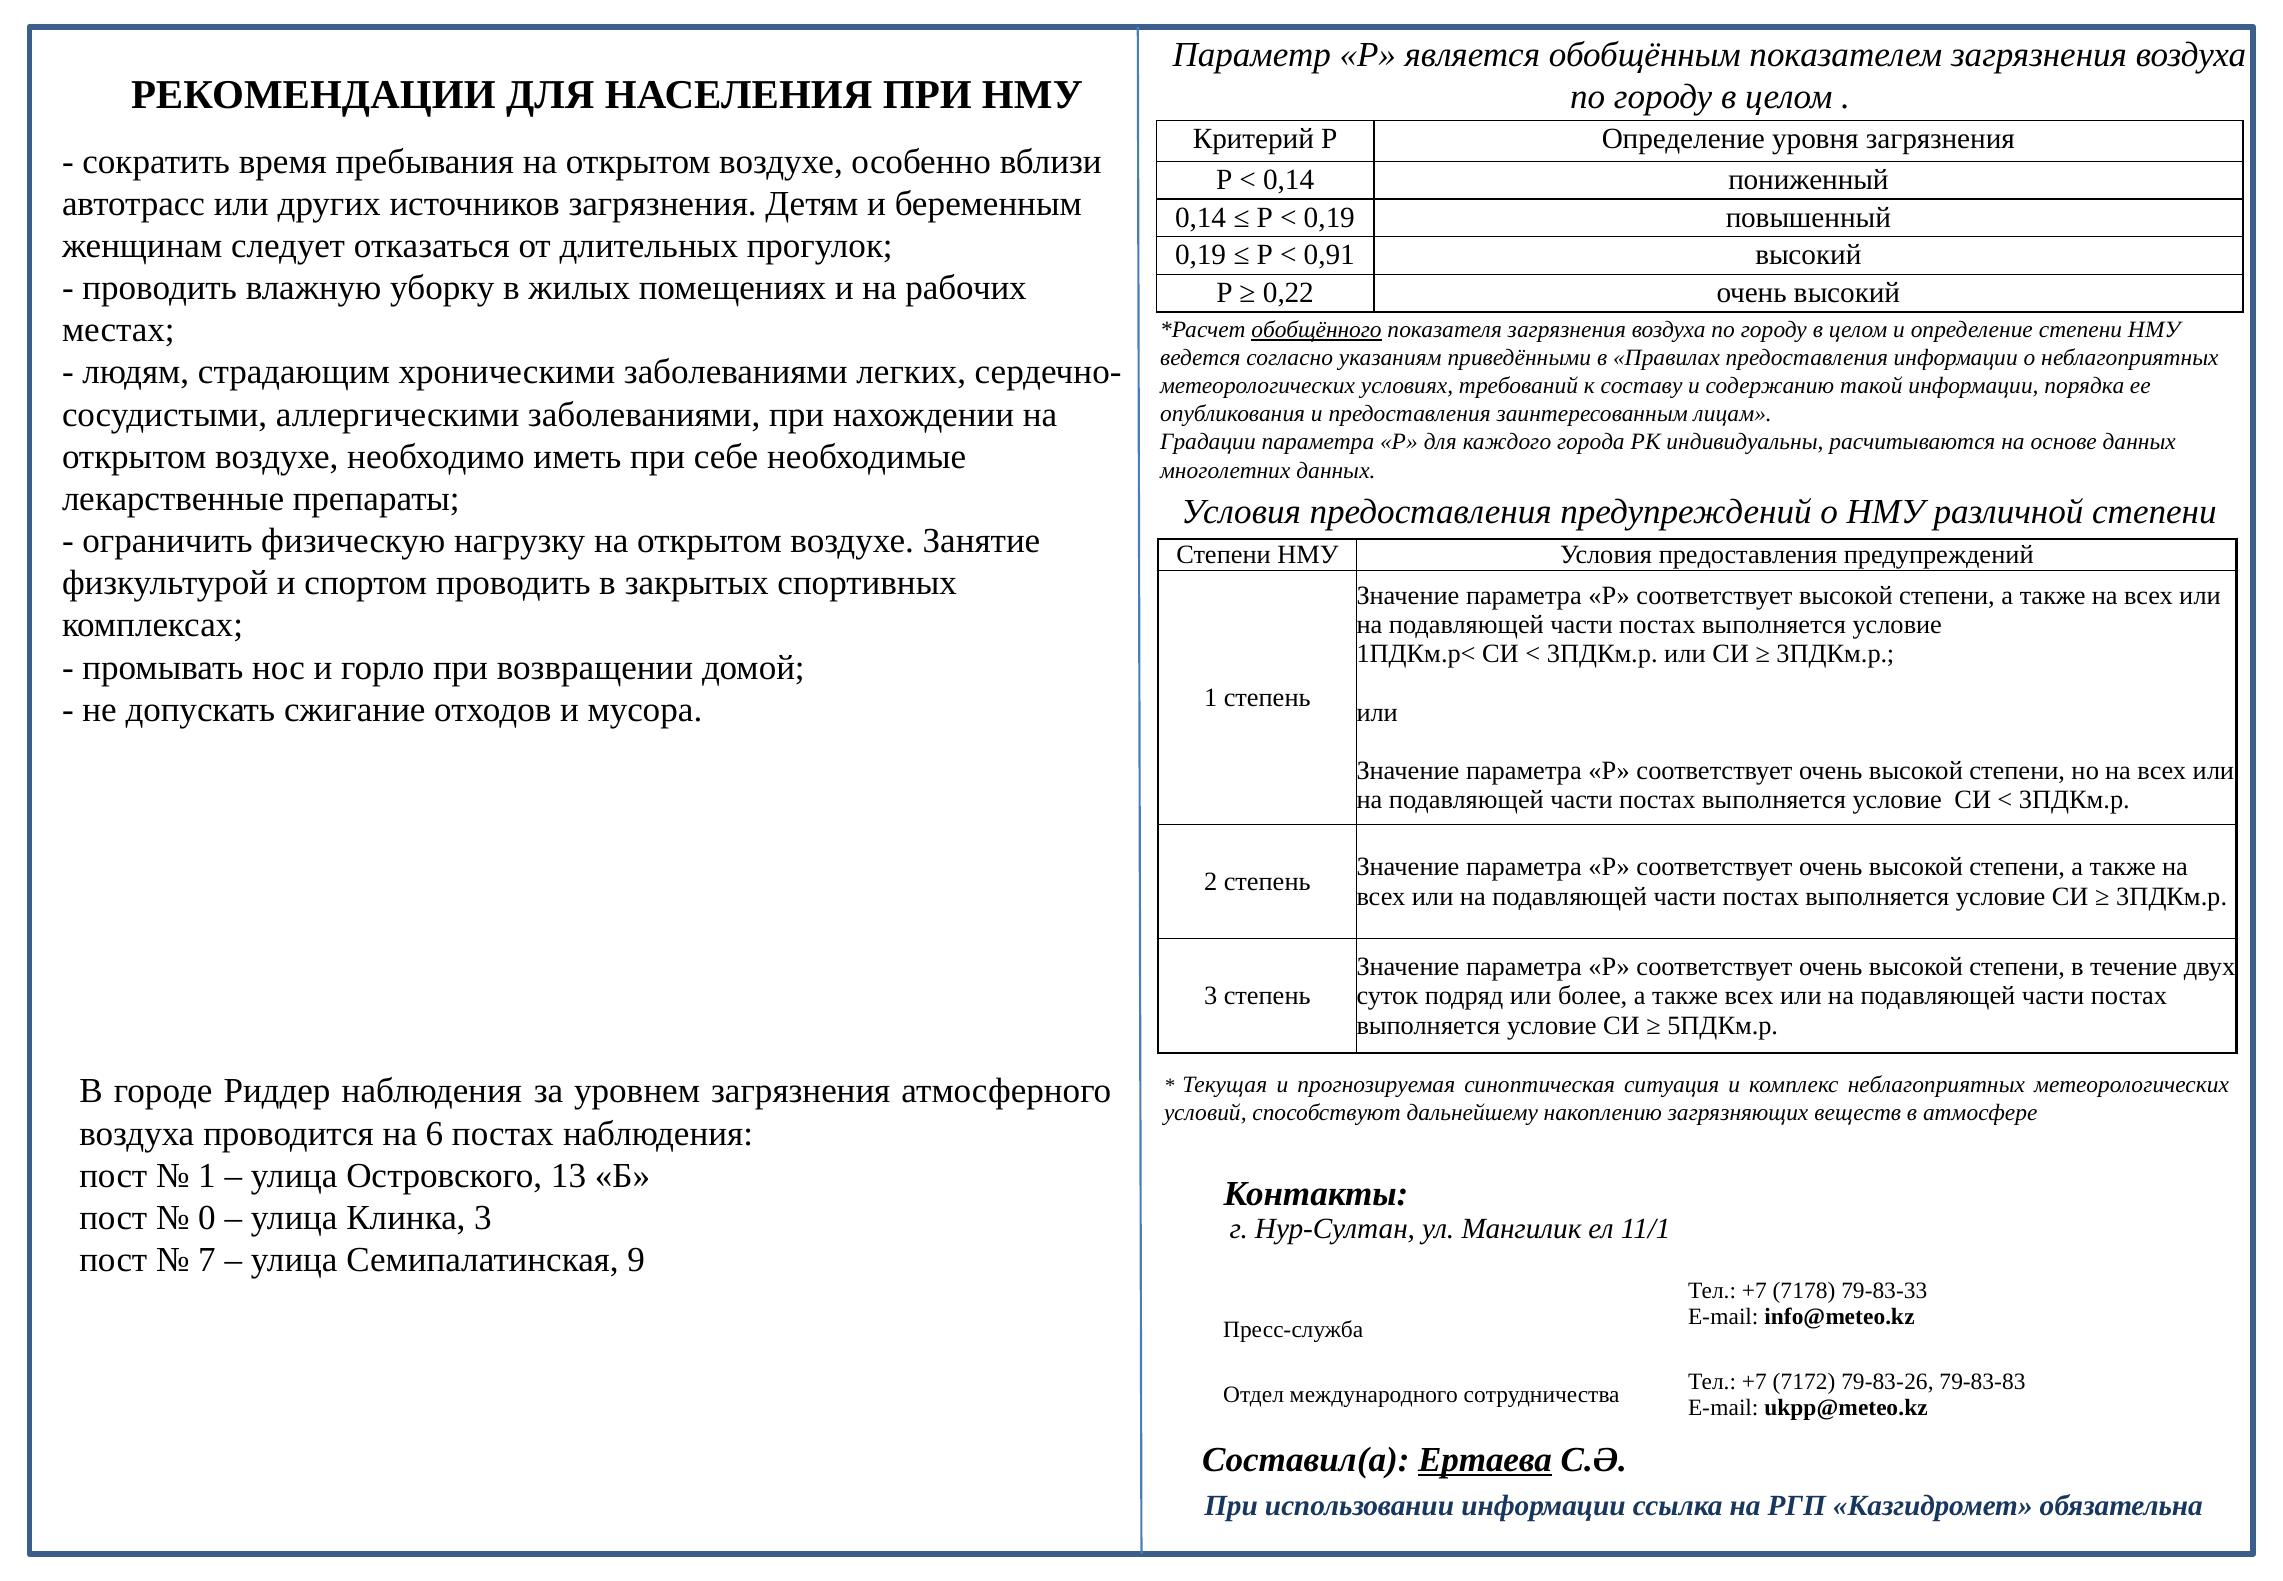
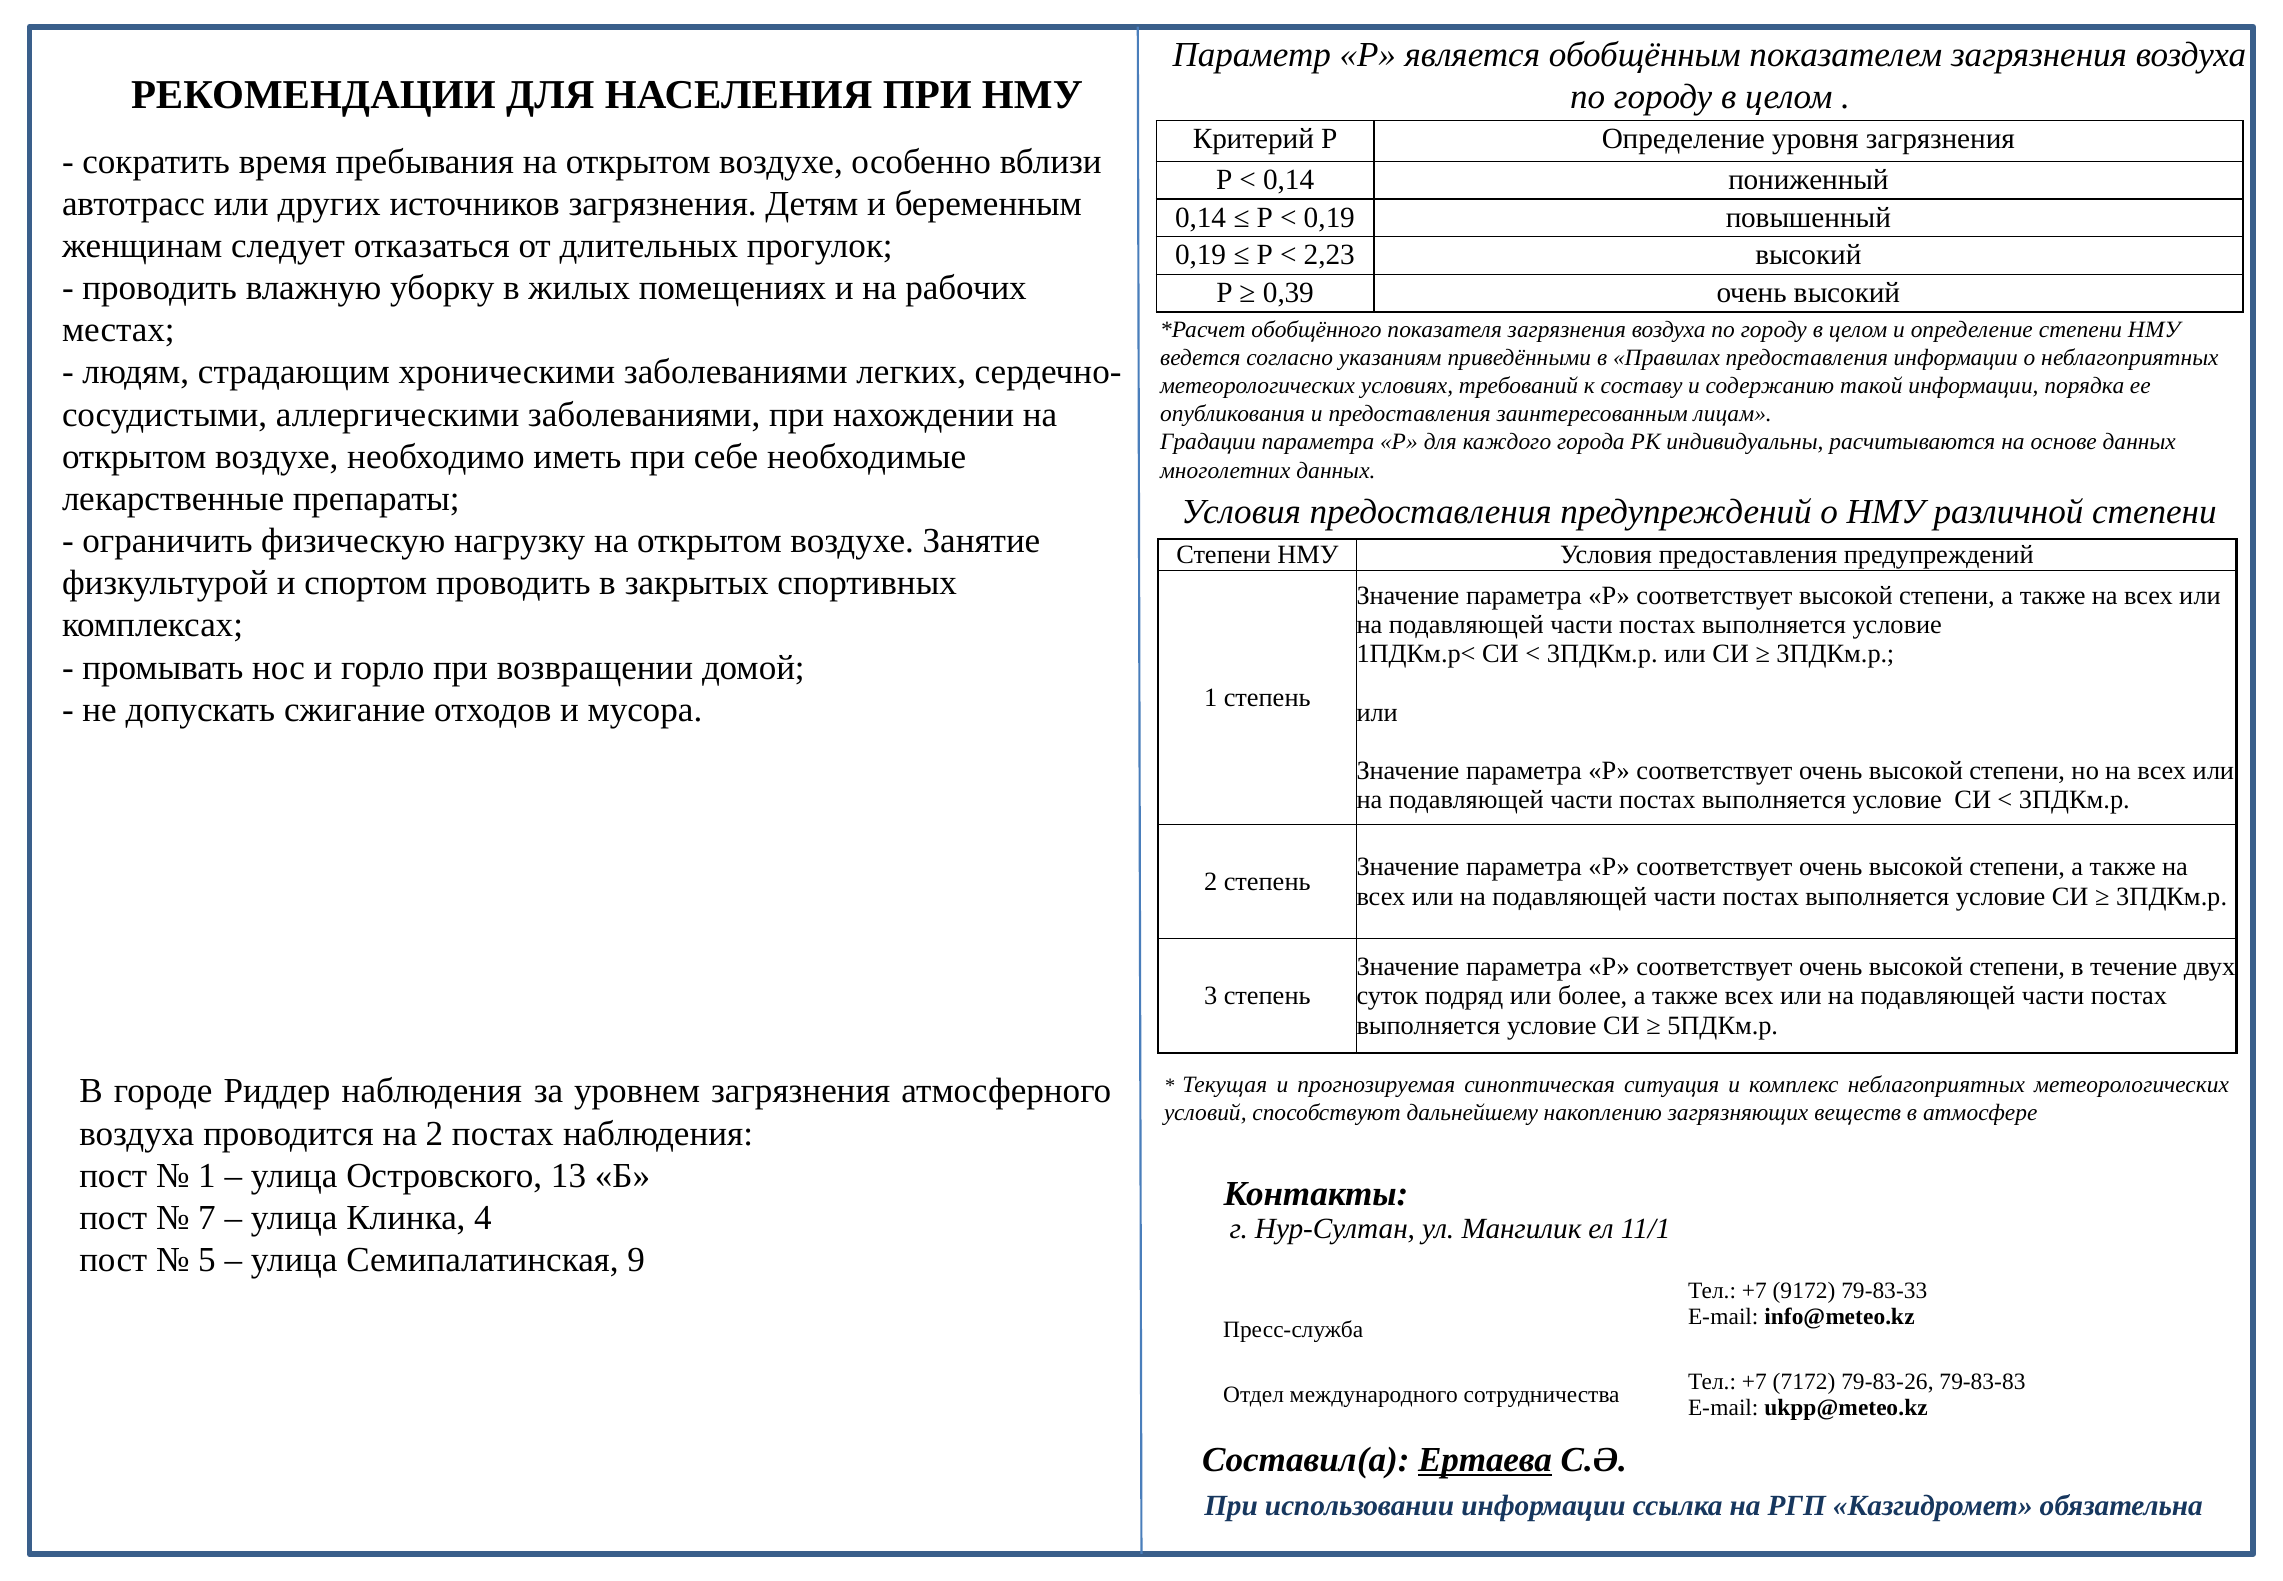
0,91: 0,91 -> 2,23
0,22: 0,22 -> 0,39
обобщённого underline: present -> none
на 6: 6 -> 2
0: 0 -> 7
Клинка 3: 3 -> 4
7: 7 -> 5
7178: 7178 -> 9172
